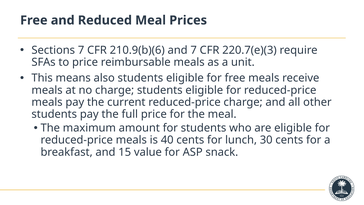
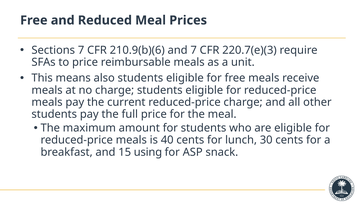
value: value -> using
